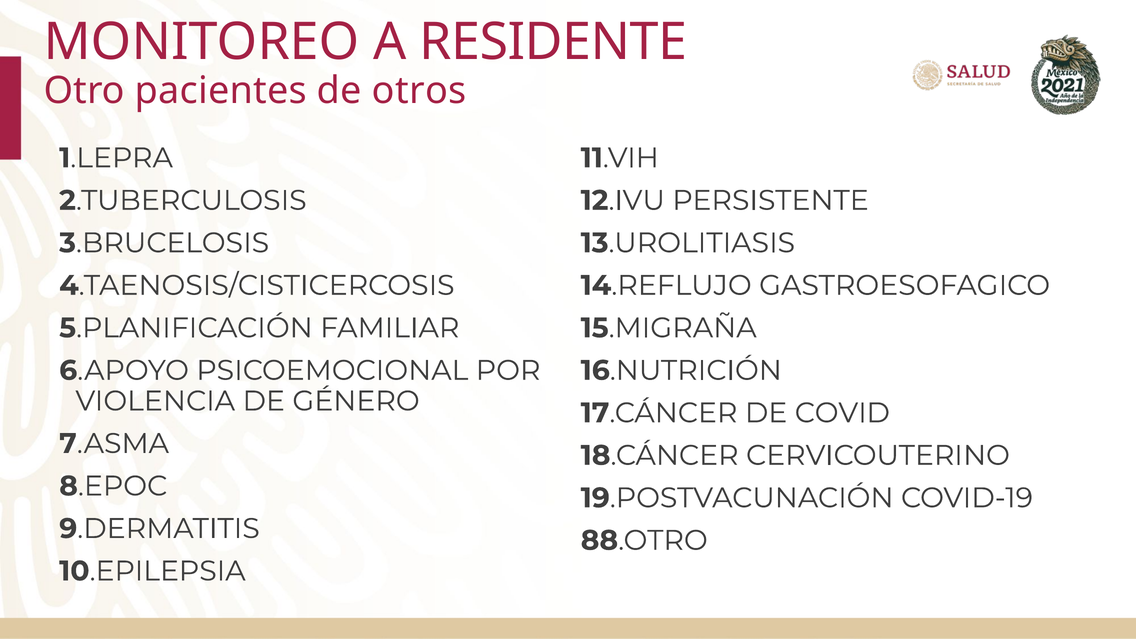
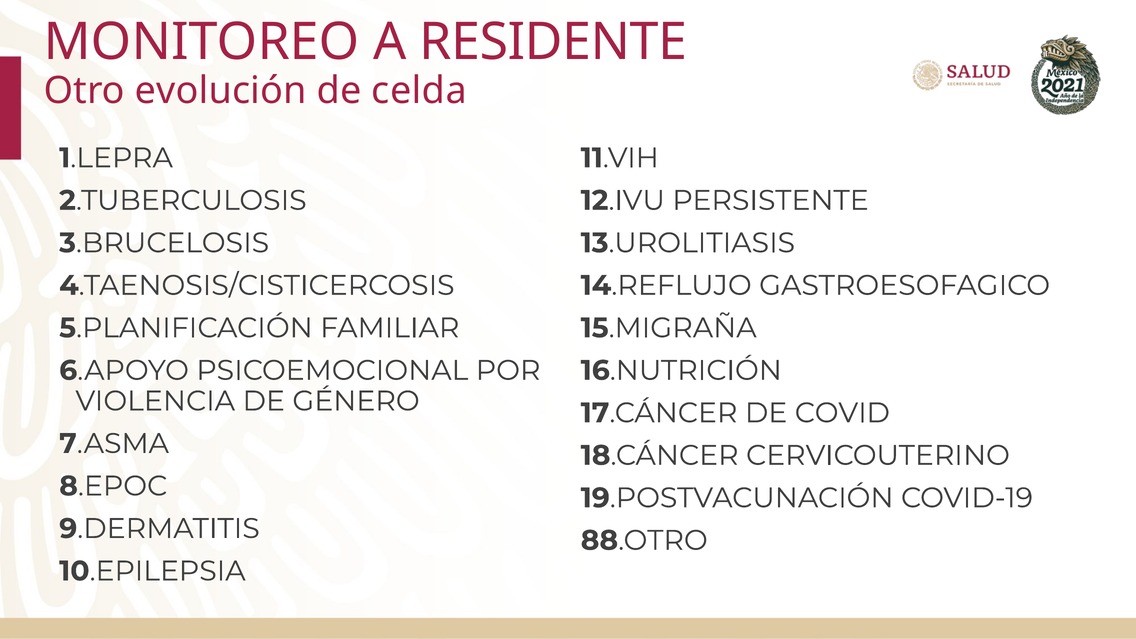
pacientes: pacientes -> evolución
otros: otros -> celda
